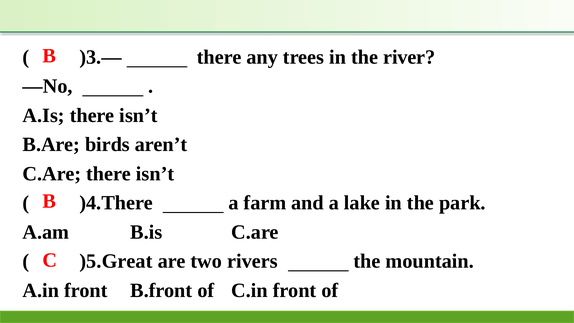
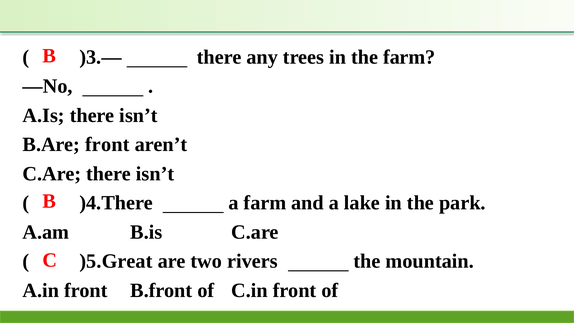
the river: river -> farm
B.Are birds: birds -> front
